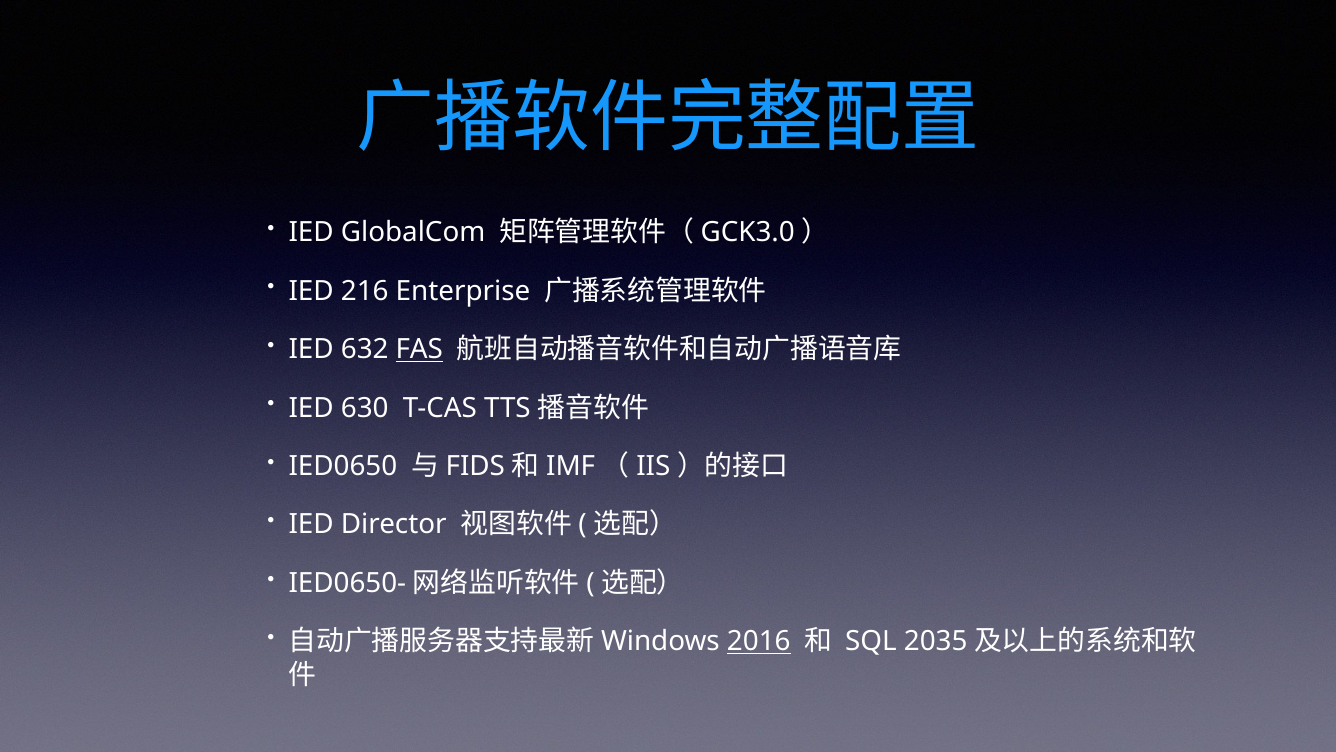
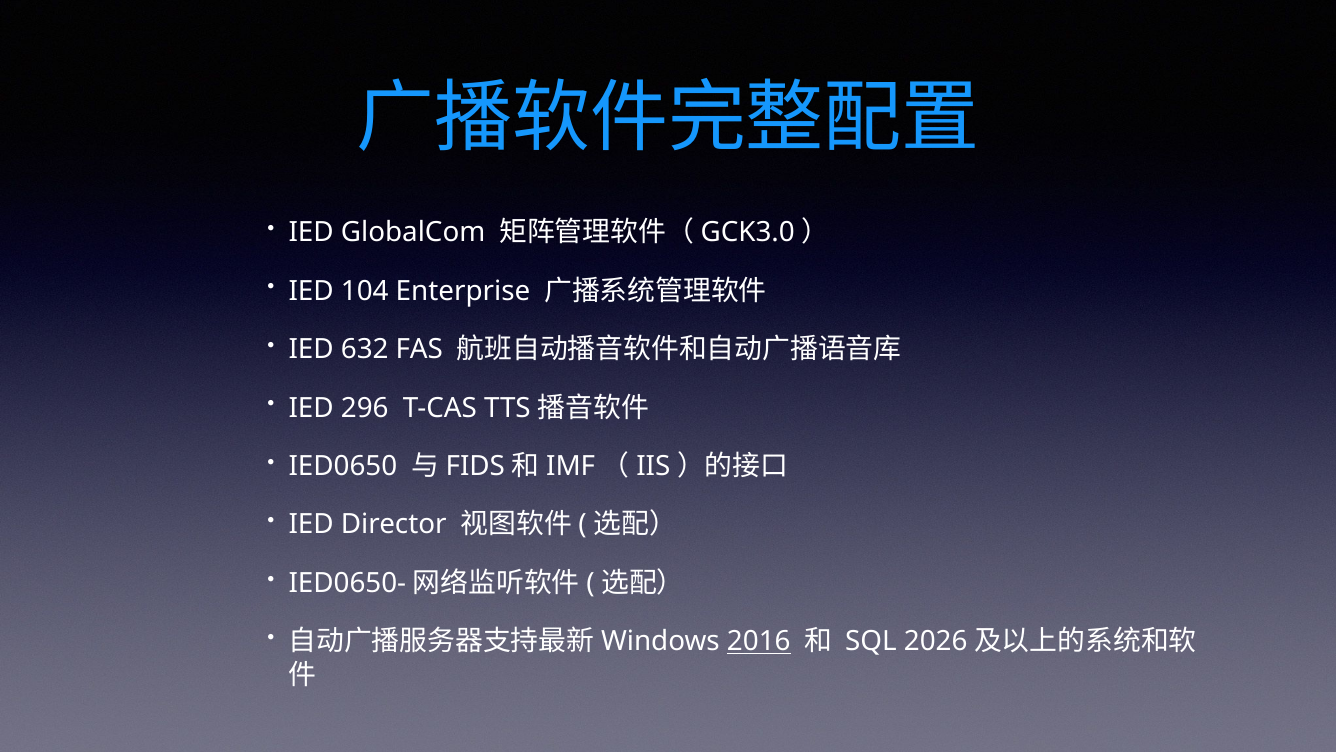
216: 216 -> 104
FAS underline: present -> none
630: 630 -> 296
2035: 2035 -> 2026
